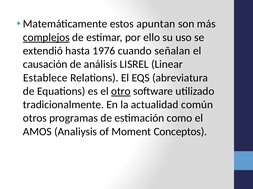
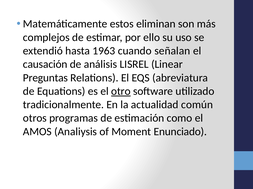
apuntan: apuntan -> eliminan
complejos underline: present -> none
1976: 1976 -> 1963
Establece: Establece -> Preguntas
Conceptos: Conceptos -> Enunciado
